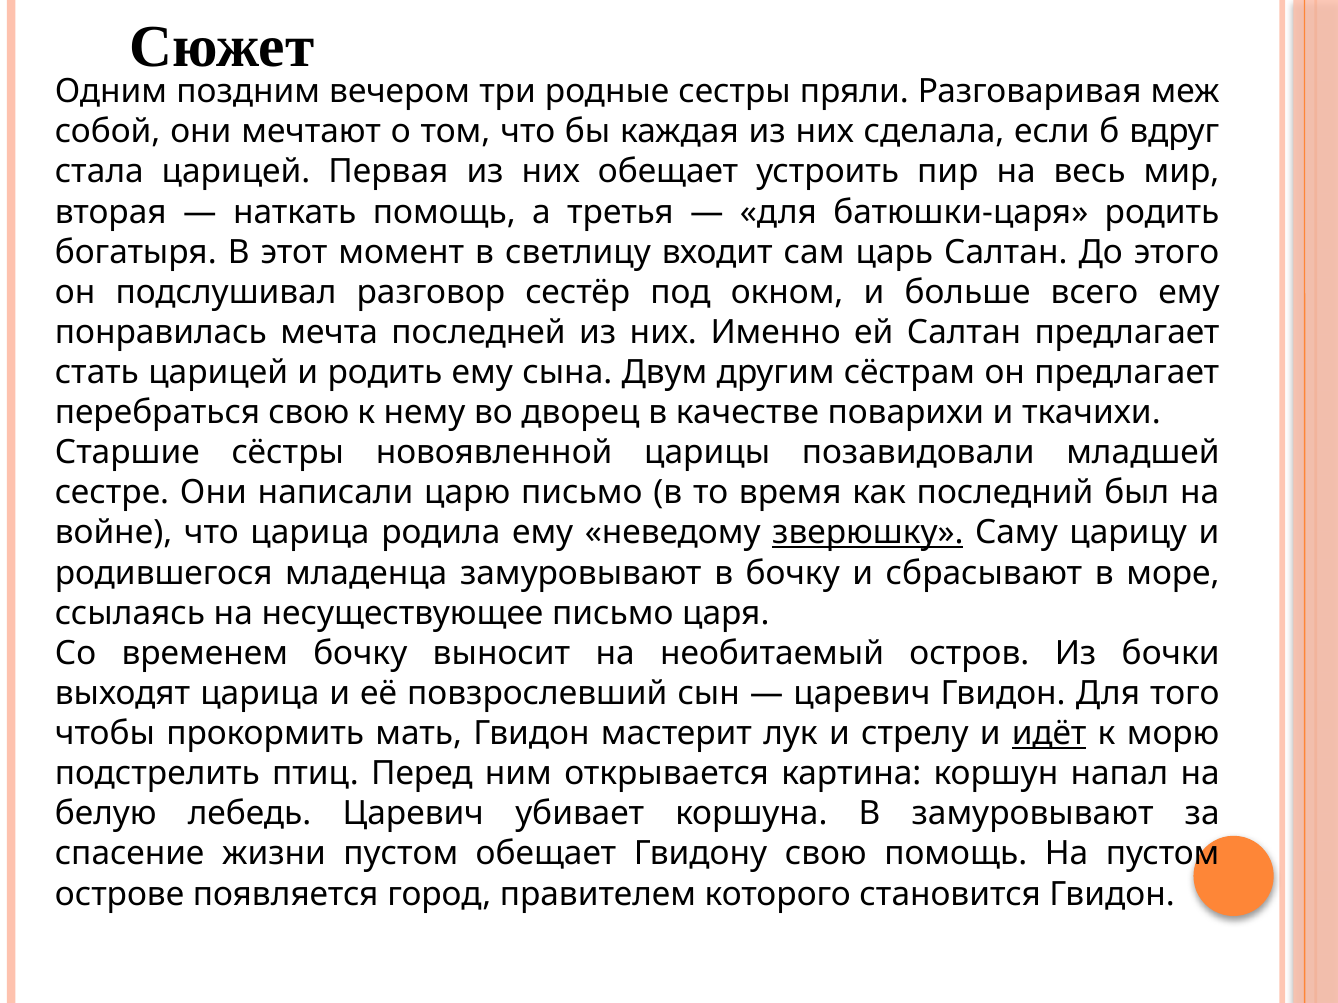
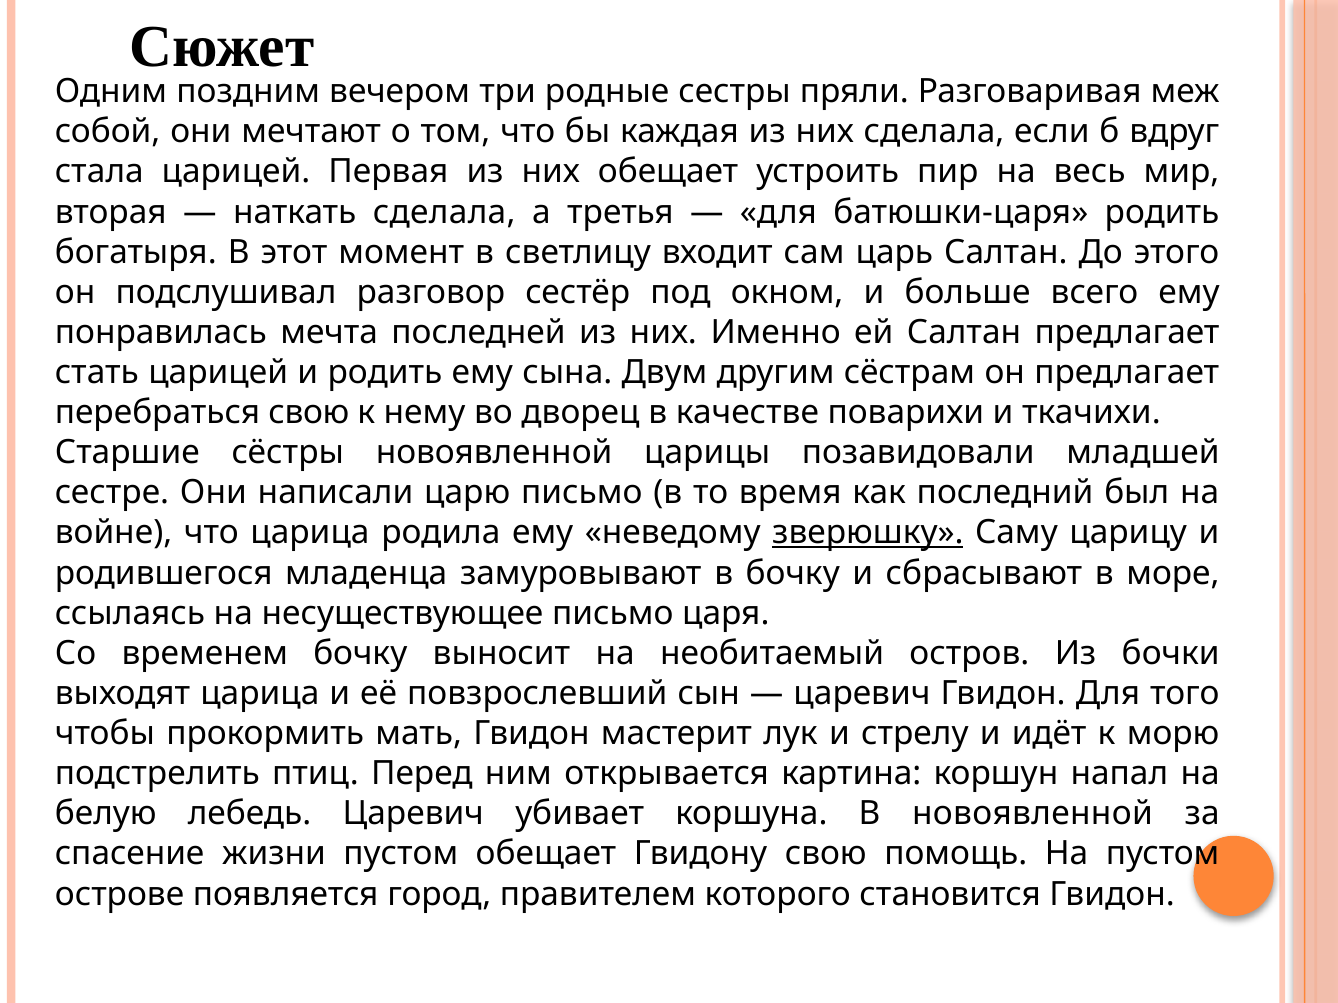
наткать помощь: помощь -> сделала
идёт underline: present -> none
В замуровывают: замуровывают -> новоявленной
